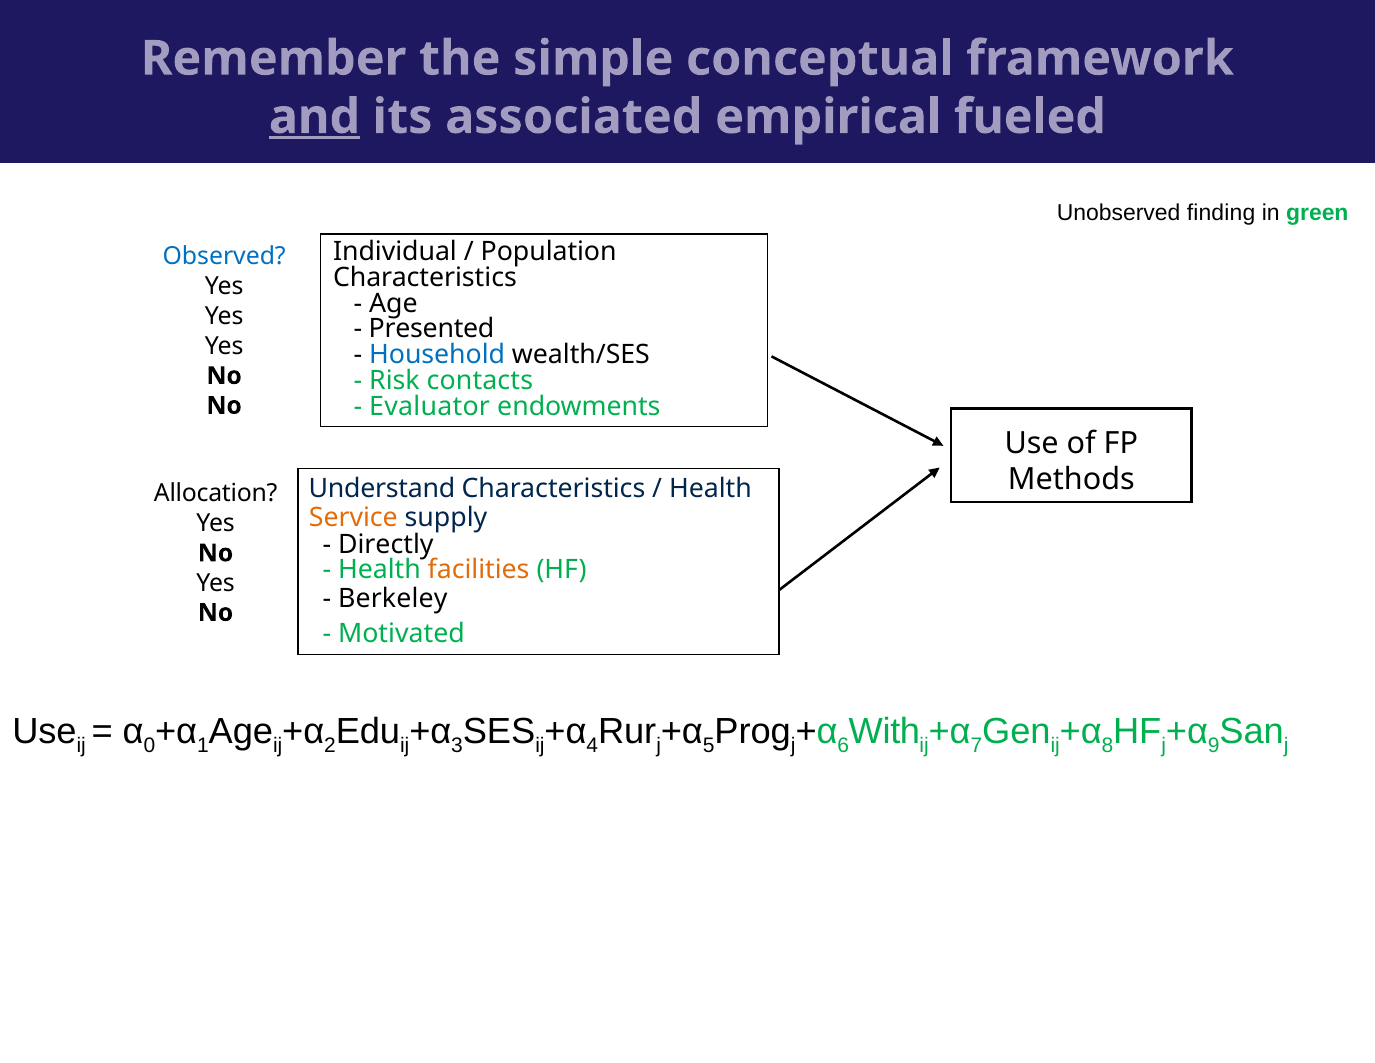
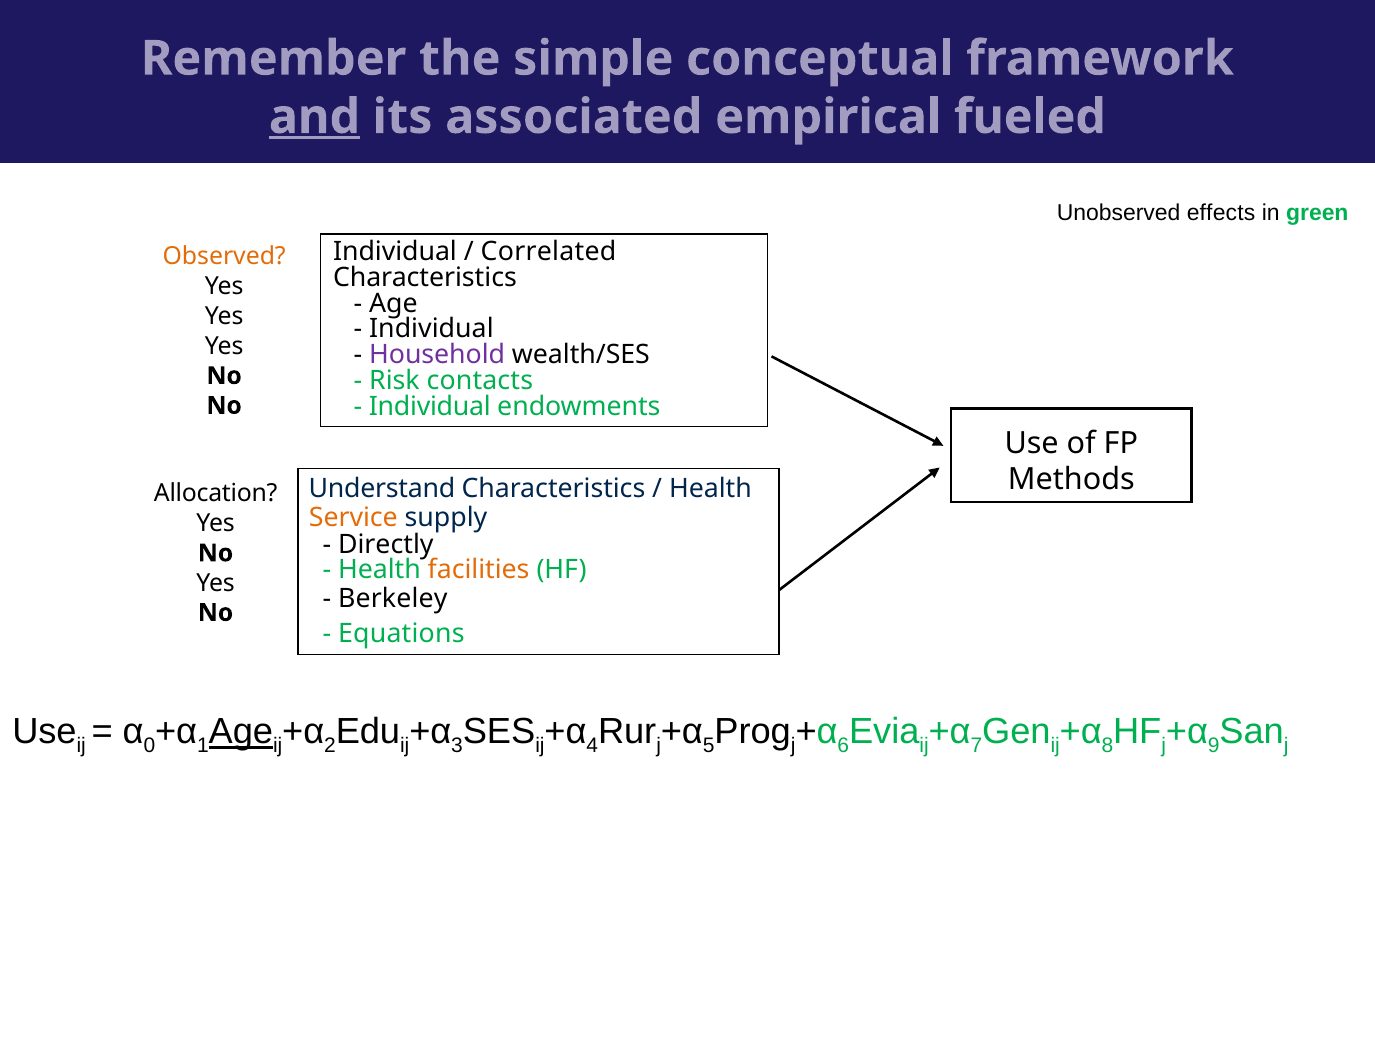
finding: finding -> effects
Population: Population -> Correlated
Observed colour: blue -> orange
Presented at (432, 329): Presented -> Individual
Household colour: blue -> purple
Evaluator at (430, 406): Evaluator -> Individual
Motivated: Motivated -> Equations
Age at (241, 732) underline: none -> present
With: With -> Evia
